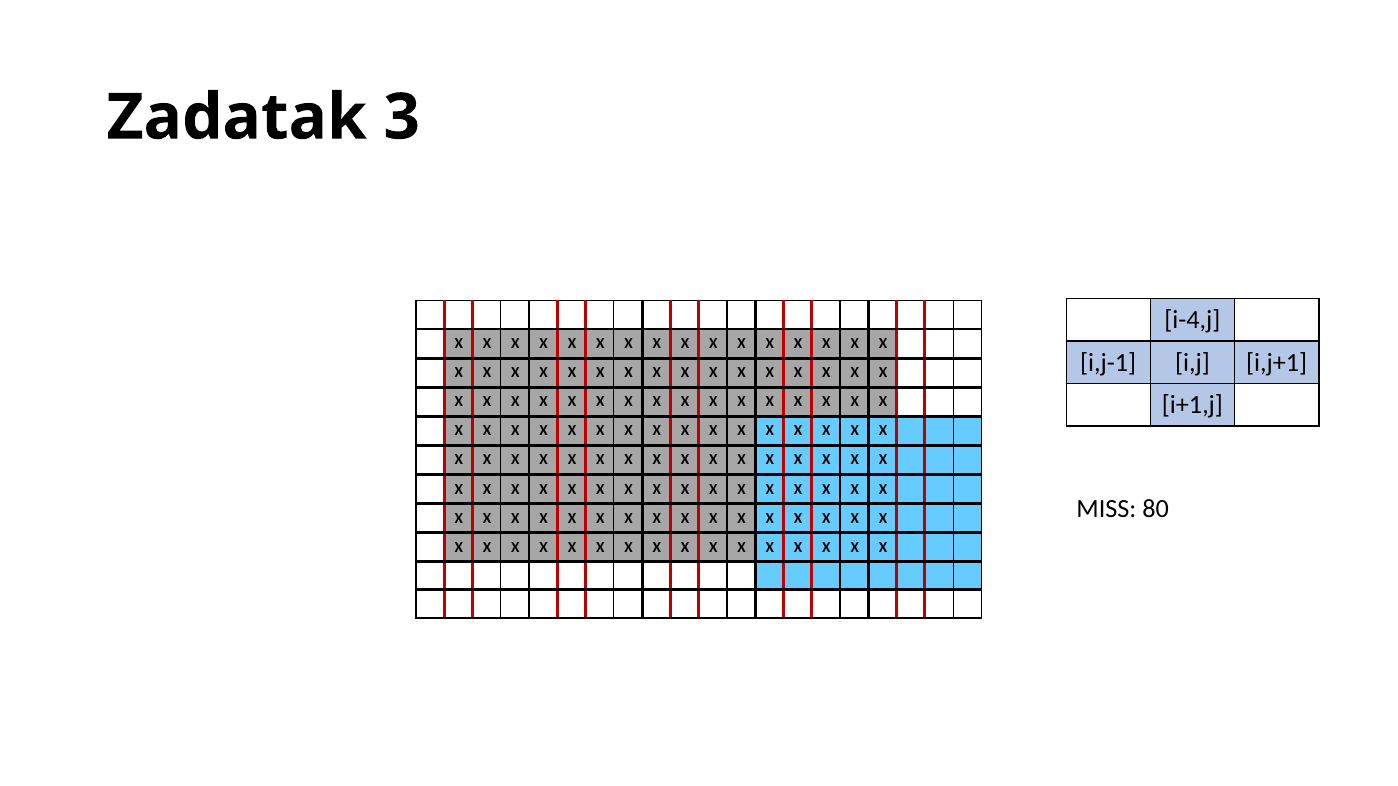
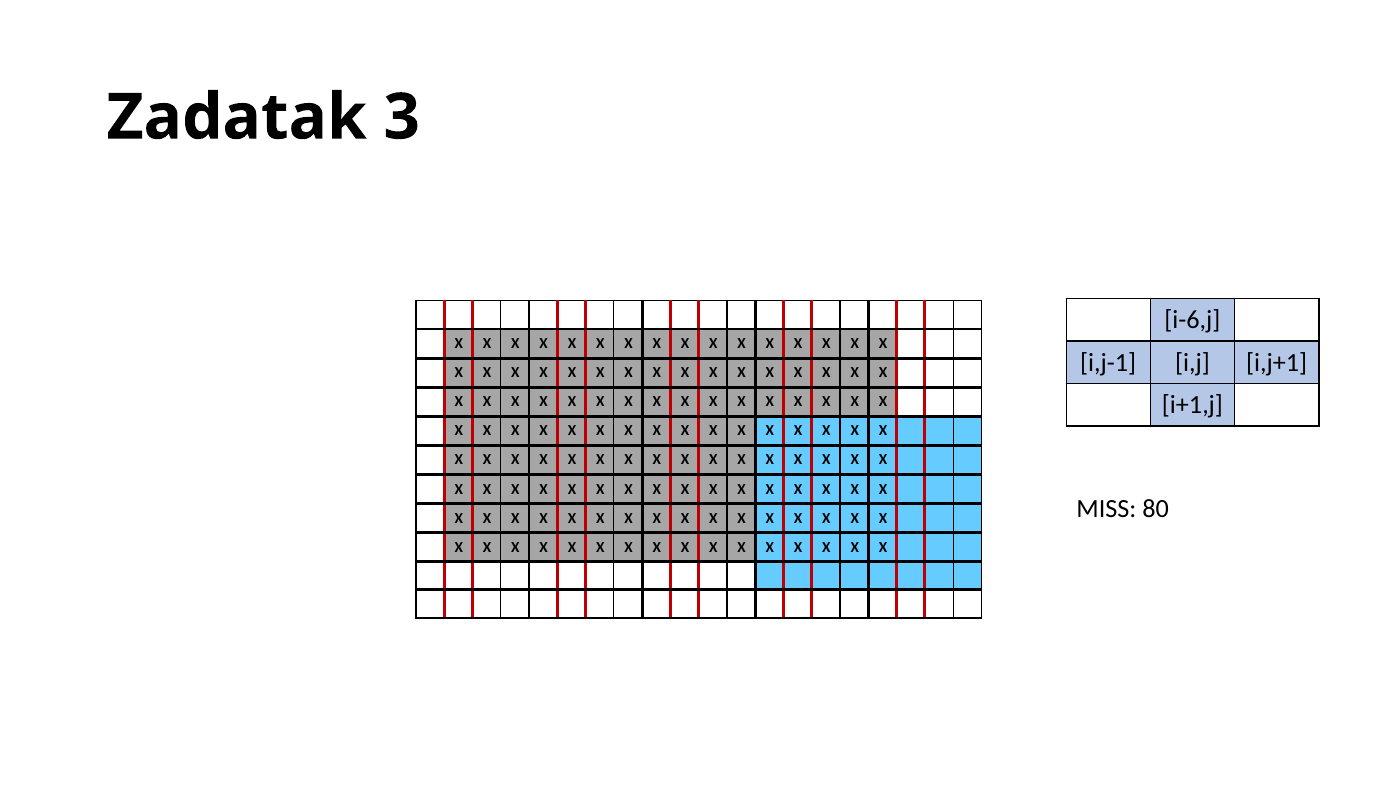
i-4,j: i-4,j -> i-6,j
